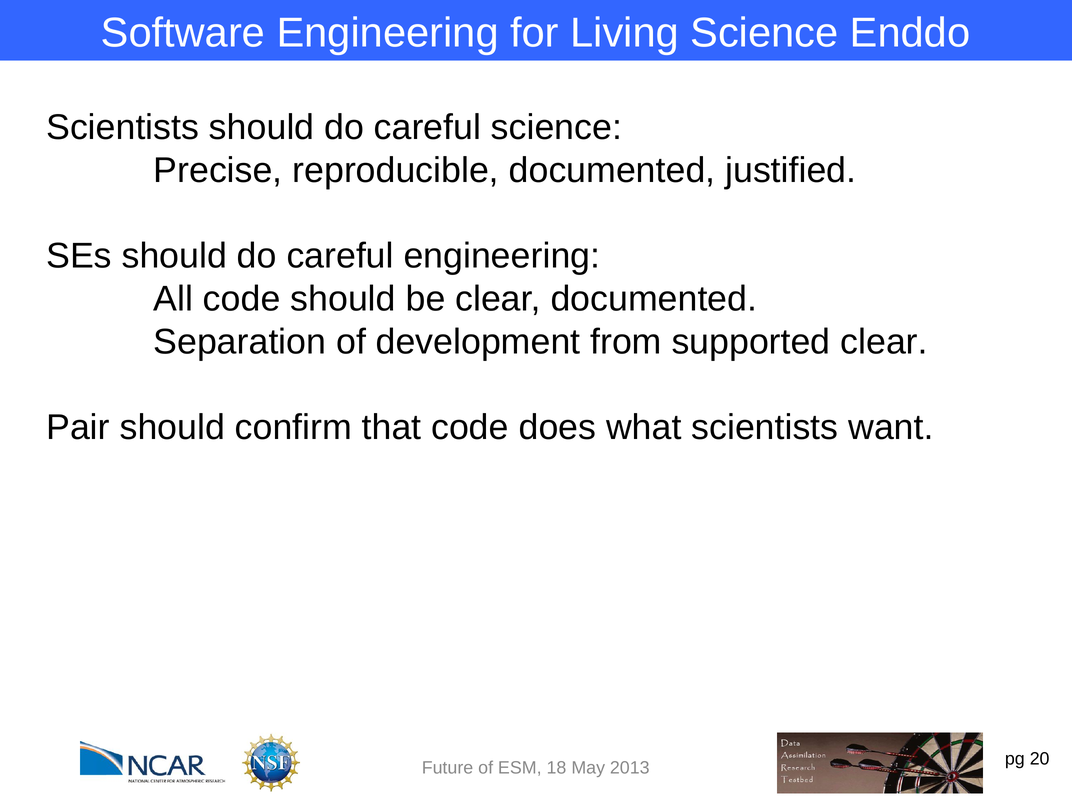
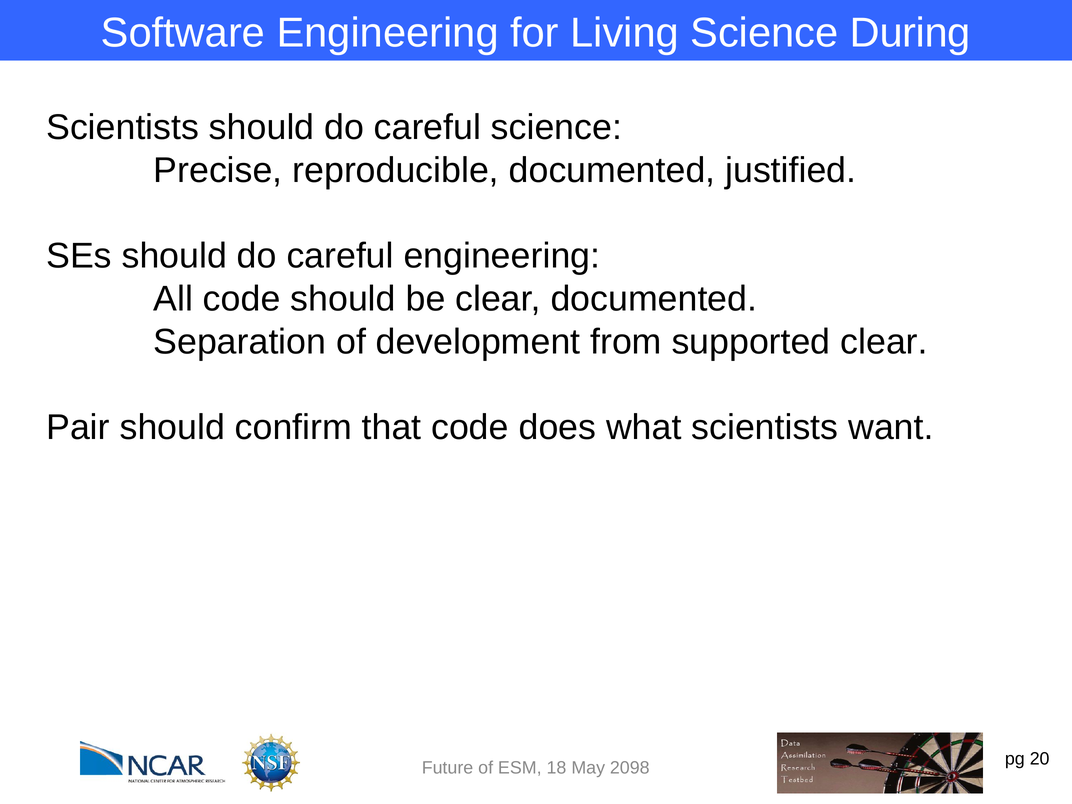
Enddo: Enddo -> During
2013: 2013 -> 2098
